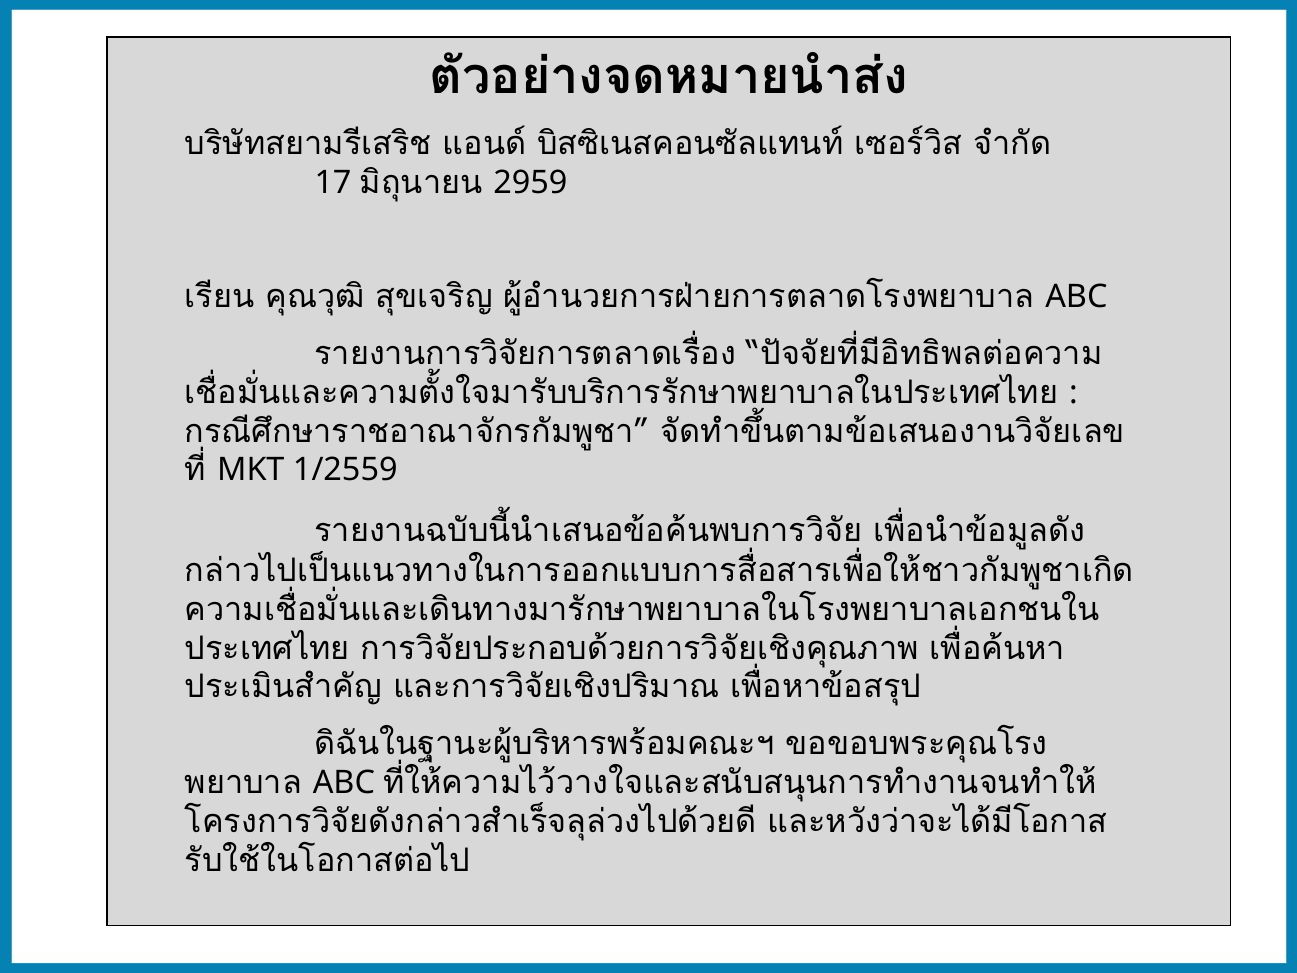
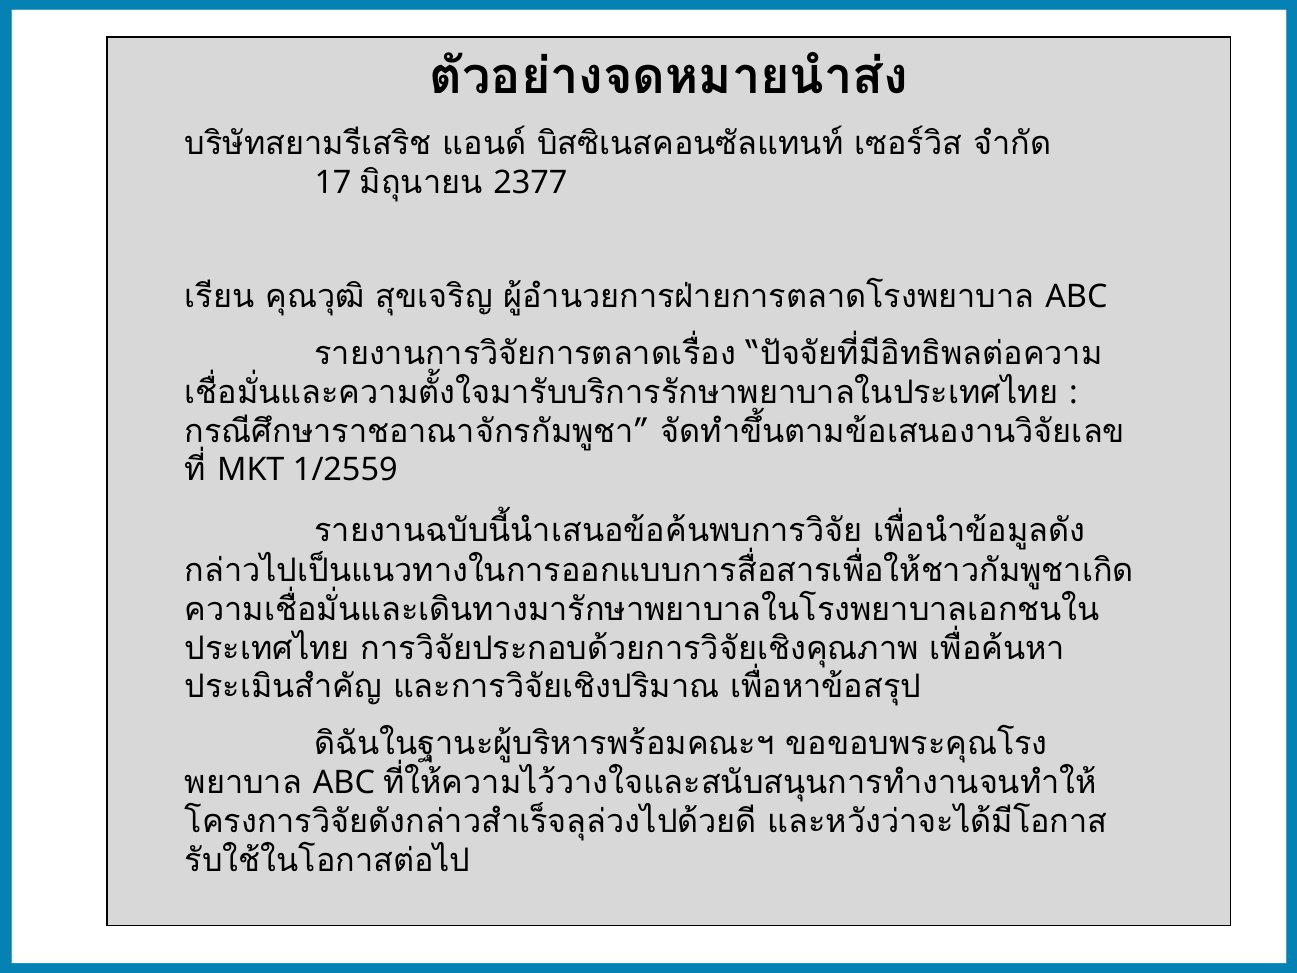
2959: 2959 -> 2377
